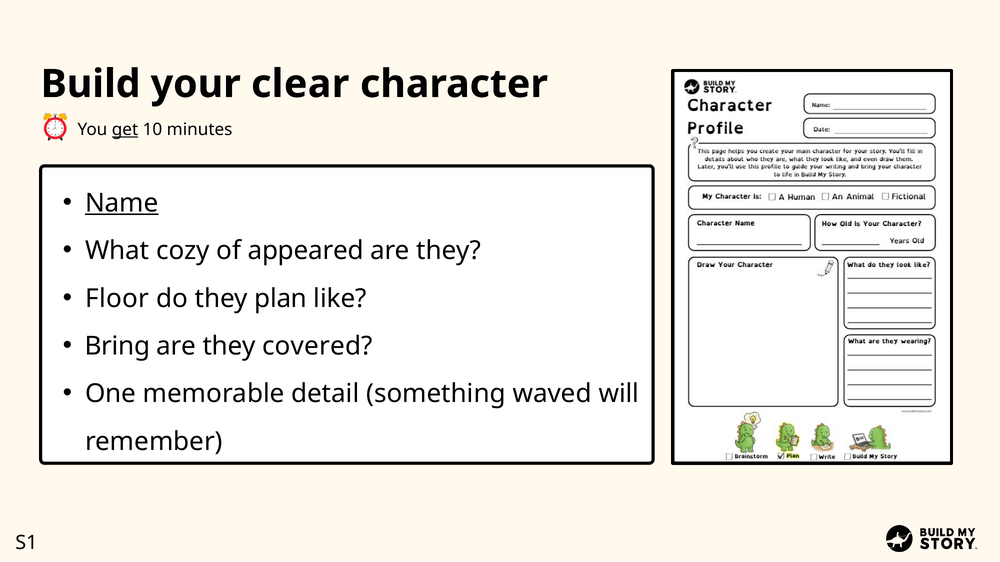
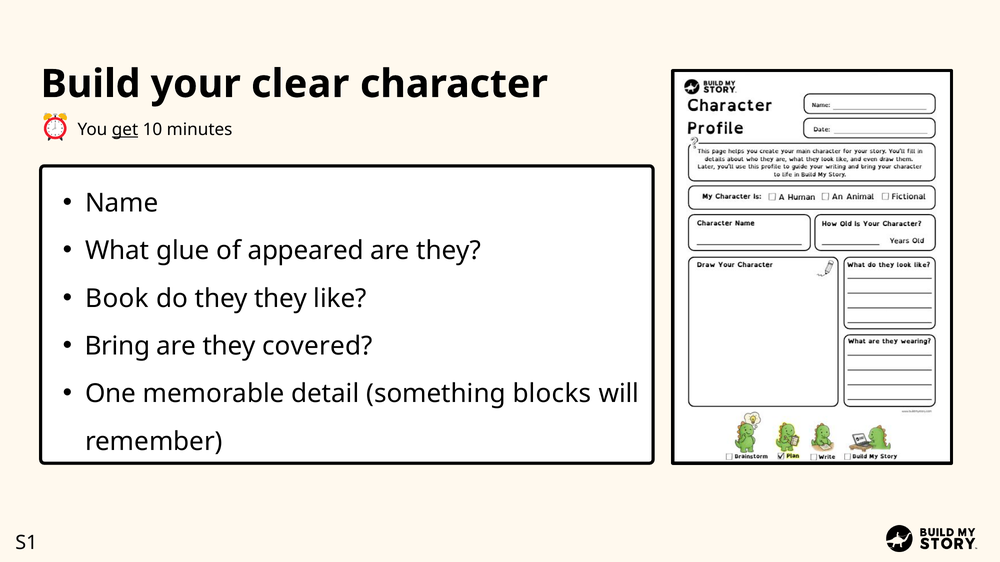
Name underline: present -> none
cozy: cozy -> glue
Floor: Floor -> Book
they plan: plan -> they
waved: waved -> blocks
